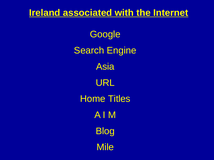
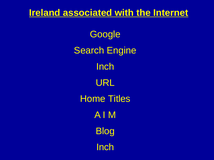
Asia at (105, 67): Asia -> Inch
Mile at (105, 148): Mile -> Inch
